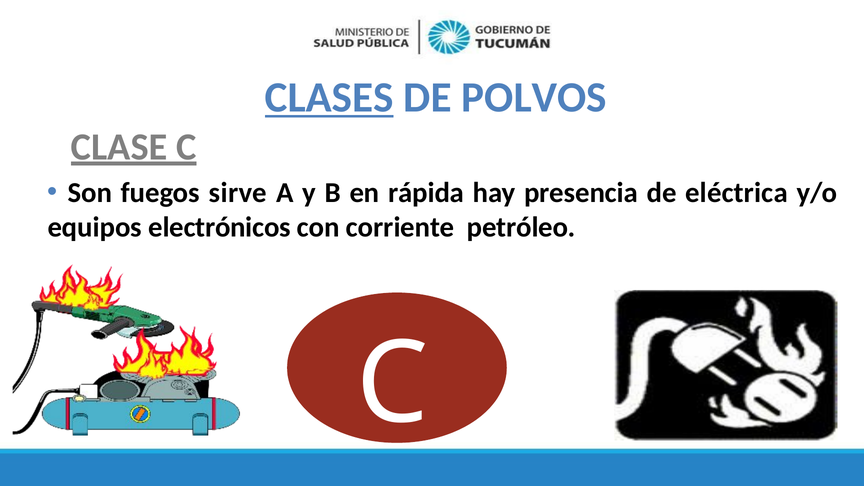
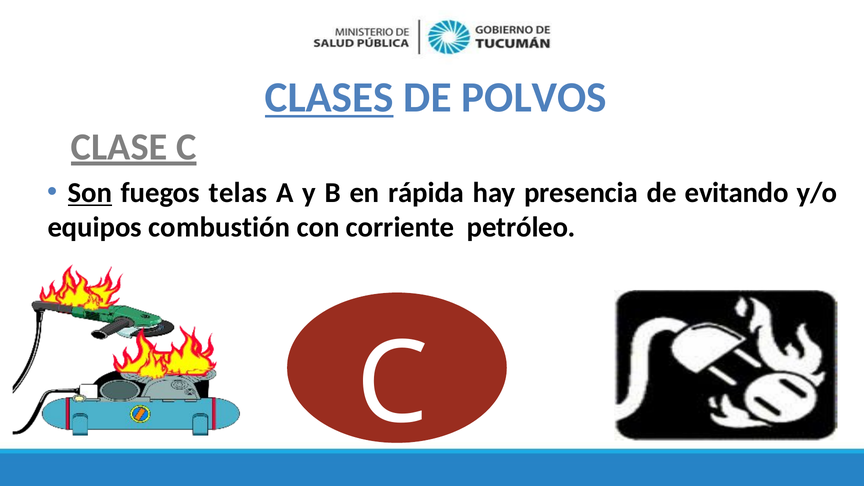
Son underline: none -> present
sirve: sirve -> telas
eléctrica: eléctrica -> evitando
electrónicos: electrónicos -> combustión
